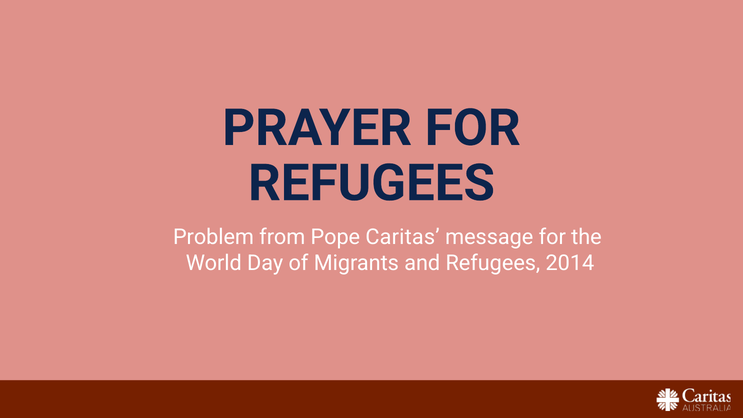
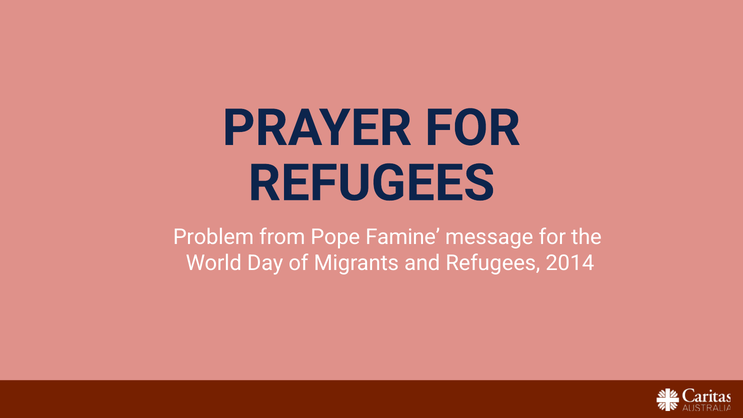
Caritas: Caritas -> Famine
